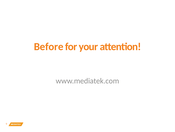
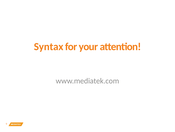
Before: Before -> Syntax
